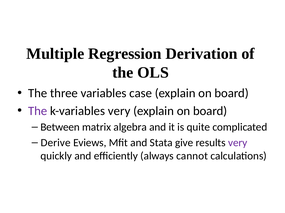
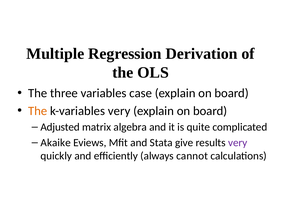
The at (38, 111) colour: purple -> orange
Between: Between -> Adjusted
Derive: Derive -> Akaike
